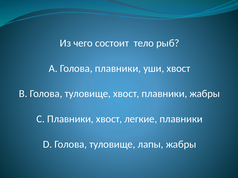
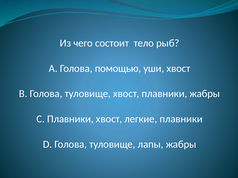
Голова плавники: плавники -> помощью
